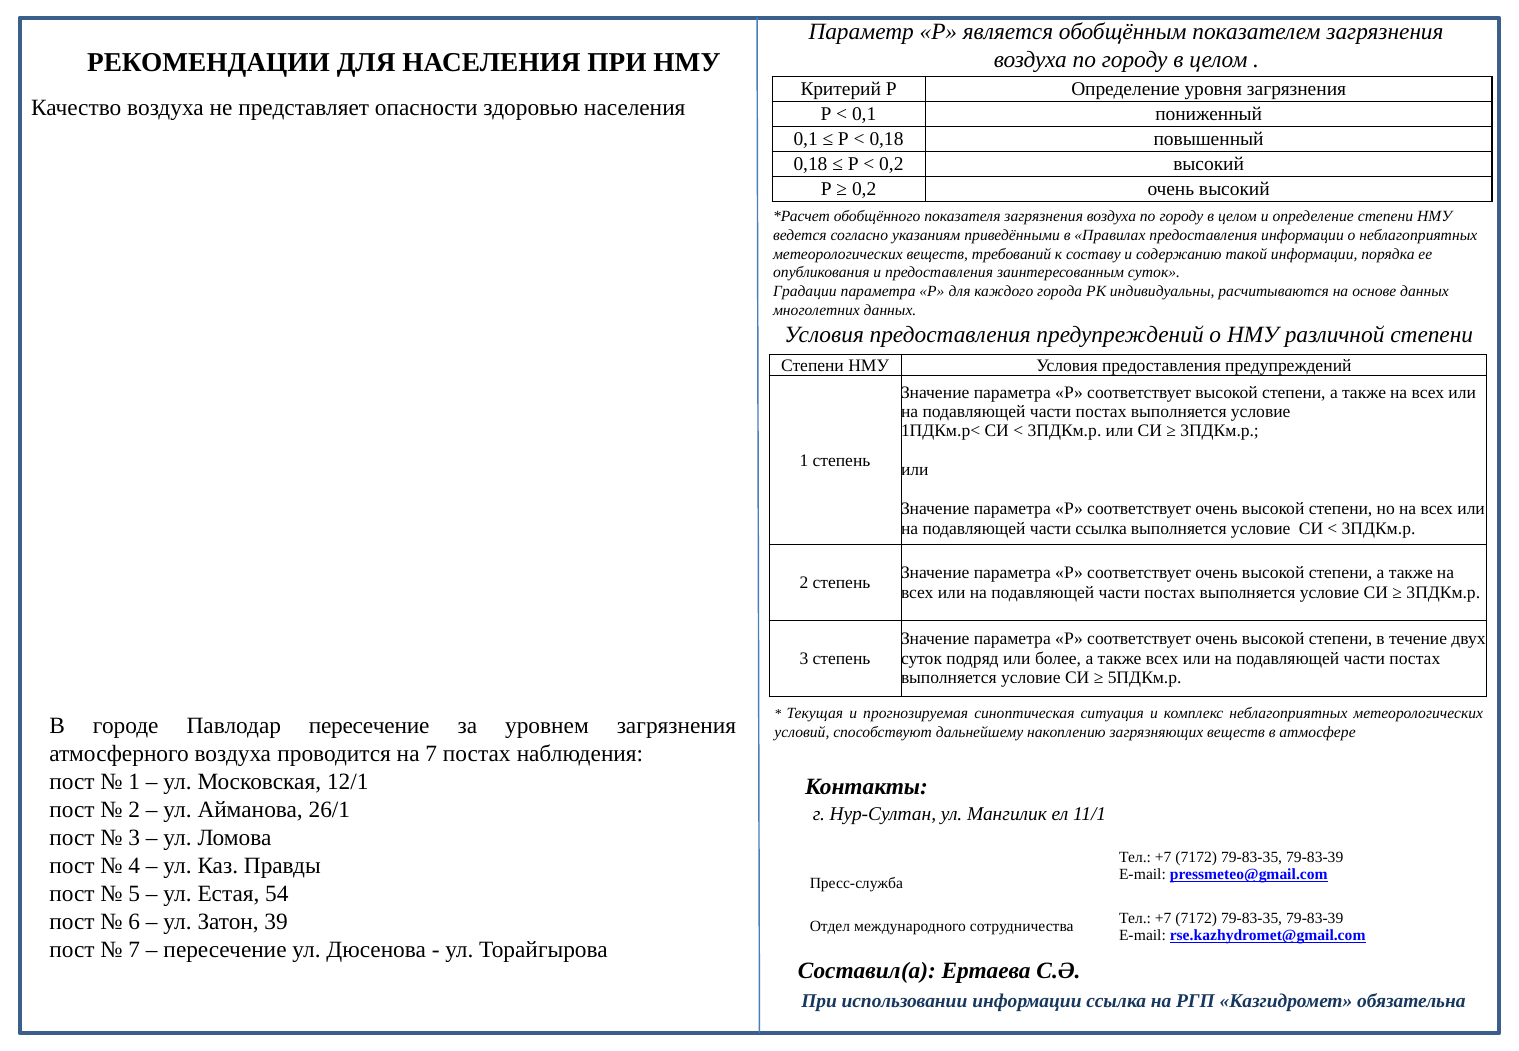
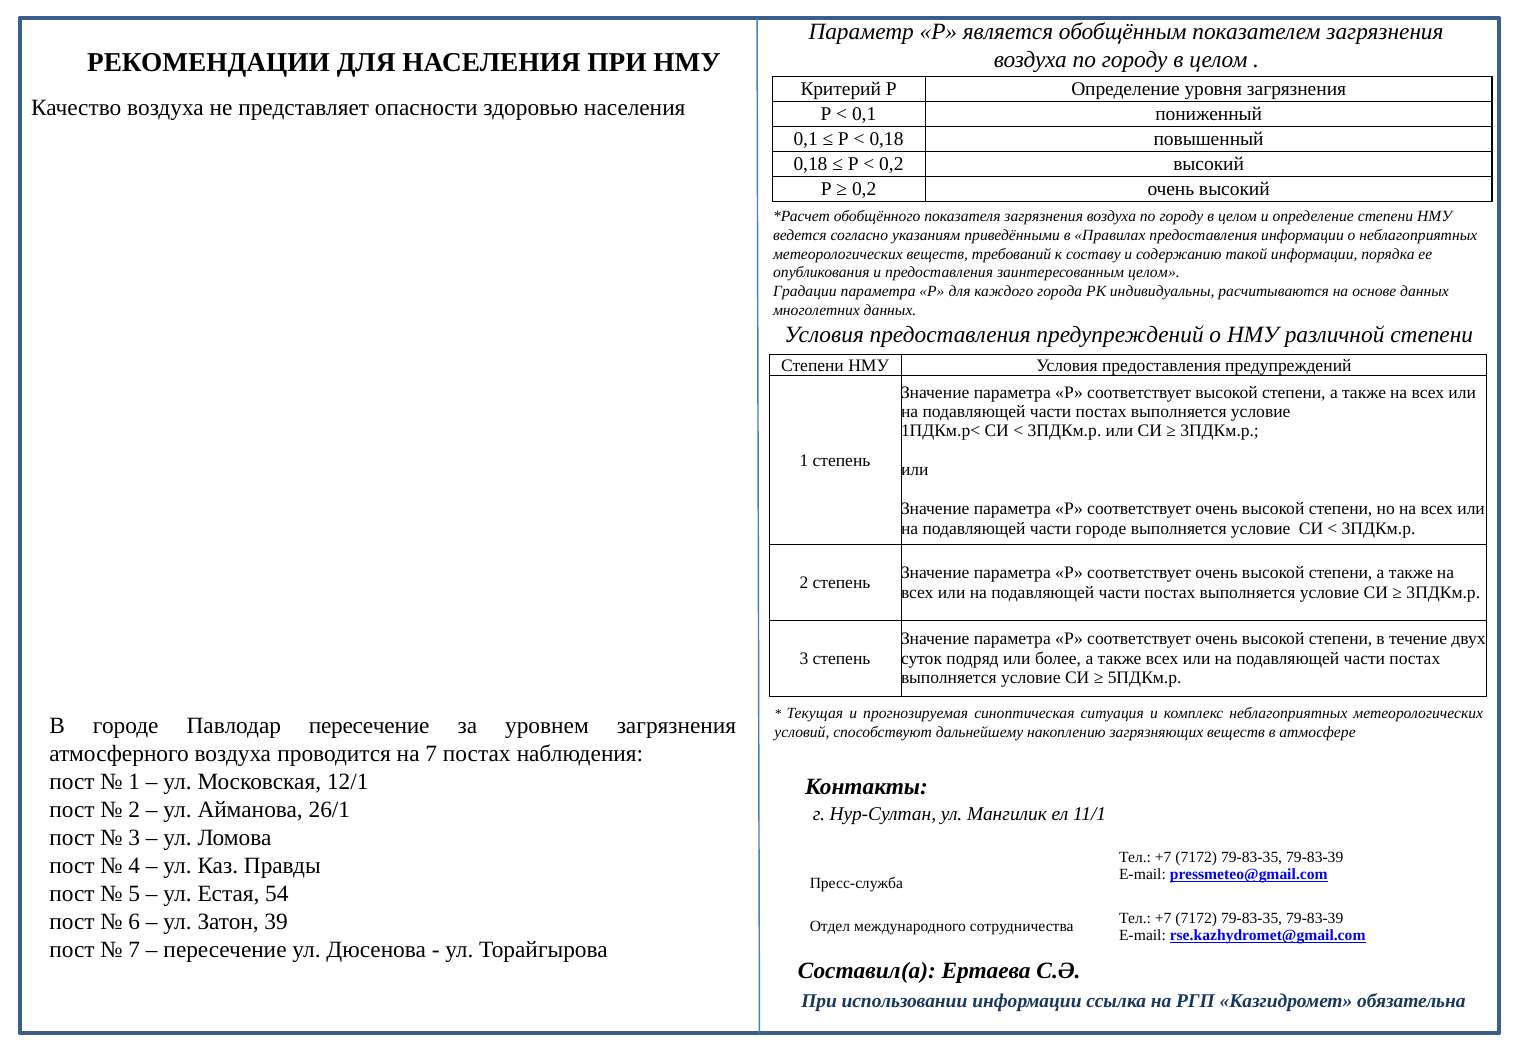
заинтересованным суток: суток -> целом
части ссылка: ссылка -> городе
